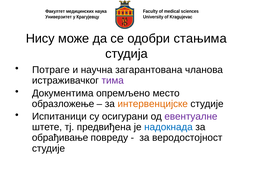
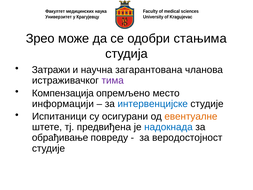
Нису: Нису -> Зрео
Потраге: Потраге -> Затражи
Документима: Документима -> Компензација
образложење: образложење -> информацији
интервенцијске colour: orange -> blue
евентуалне colour: purple -> orange
